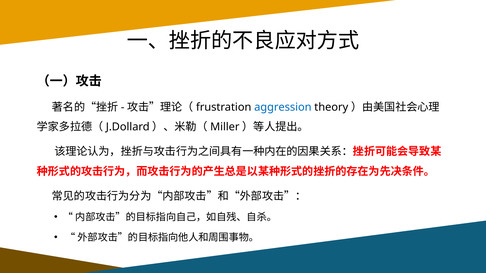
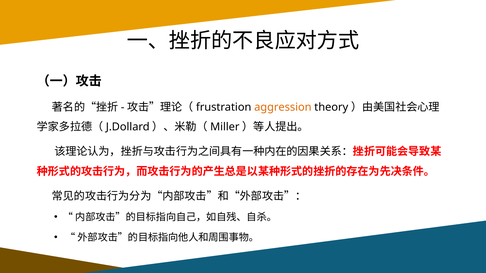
aggression colour: blue -> orange
